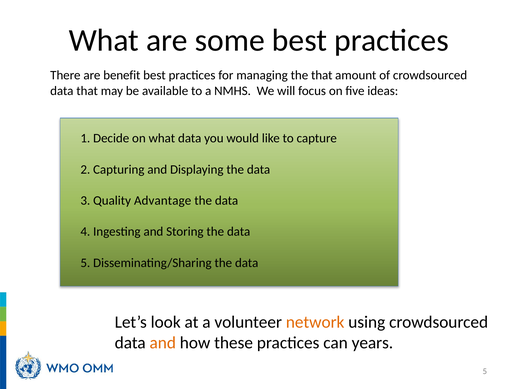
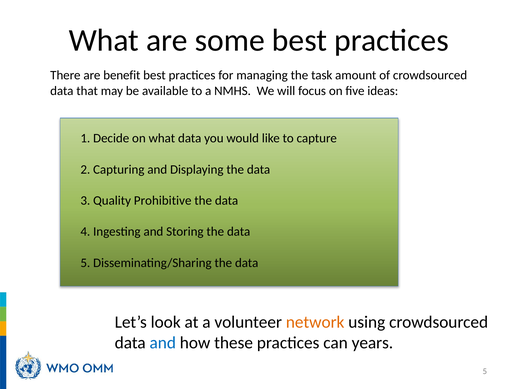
the that: that -> task
Advantage: Advantage -> Prohibitive
and at (163, 343) colour: orange -> blue
